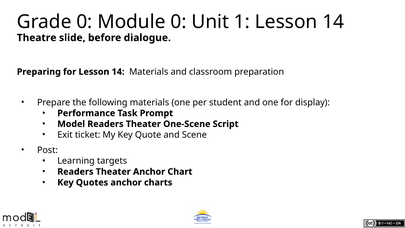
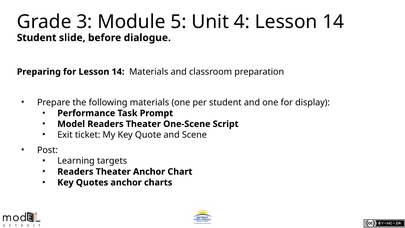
Grade 0: 0 -> 3
Module 0: 0 -> 5
1: 1 -> 4
Theatre at (37, 38): Theatre -> Student
